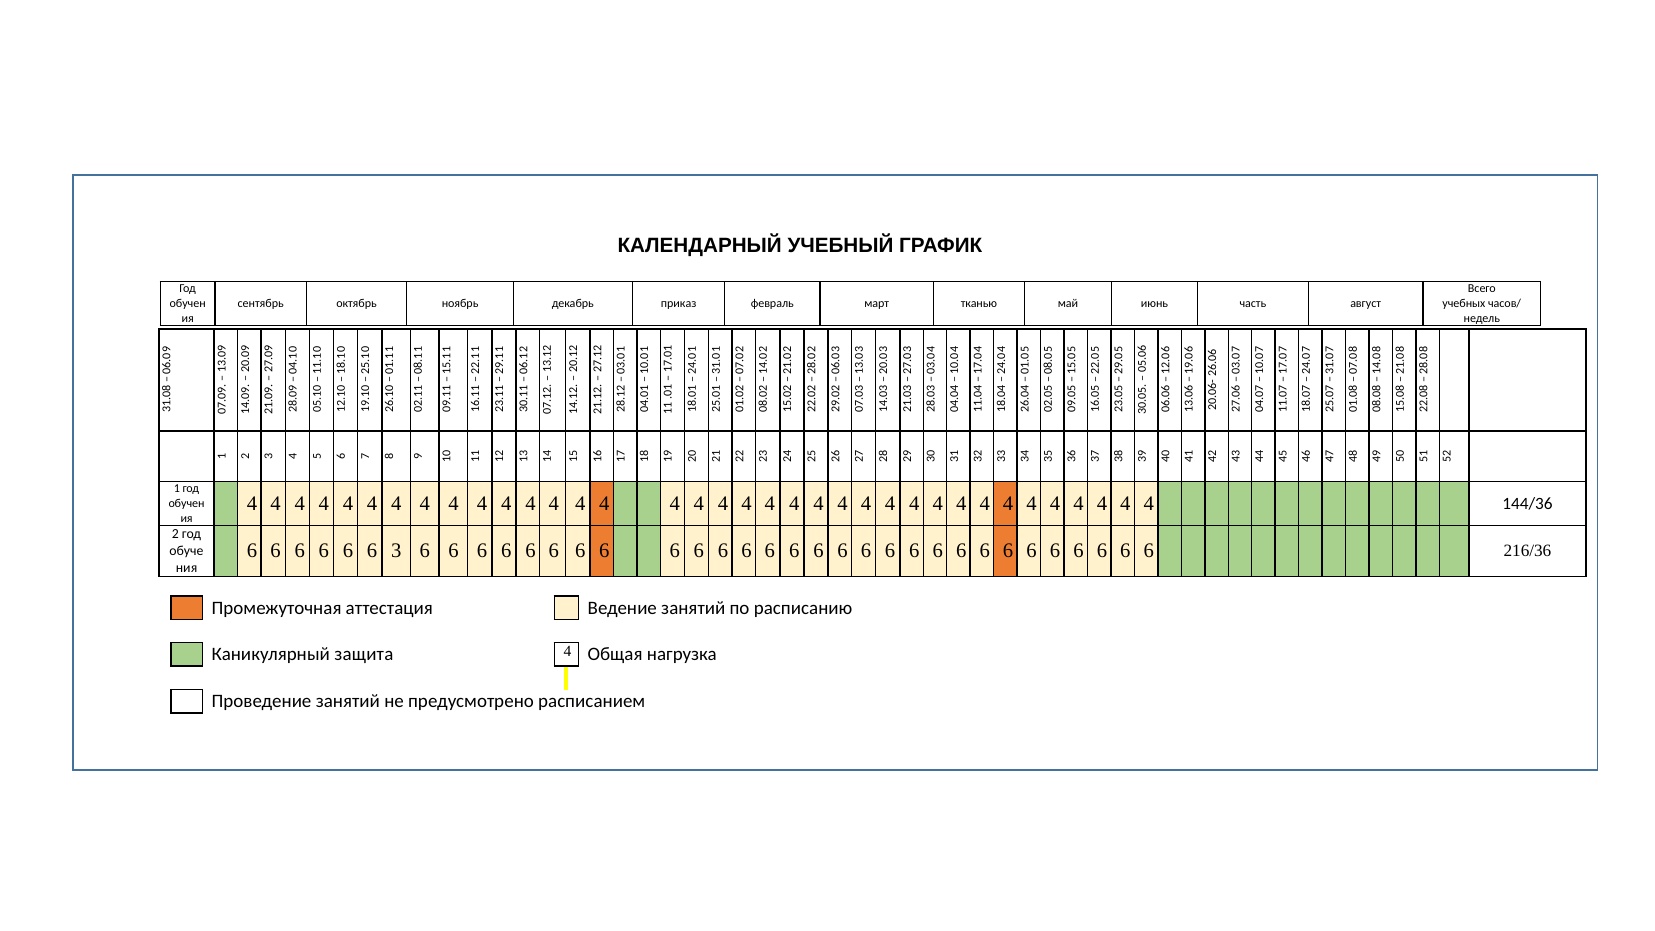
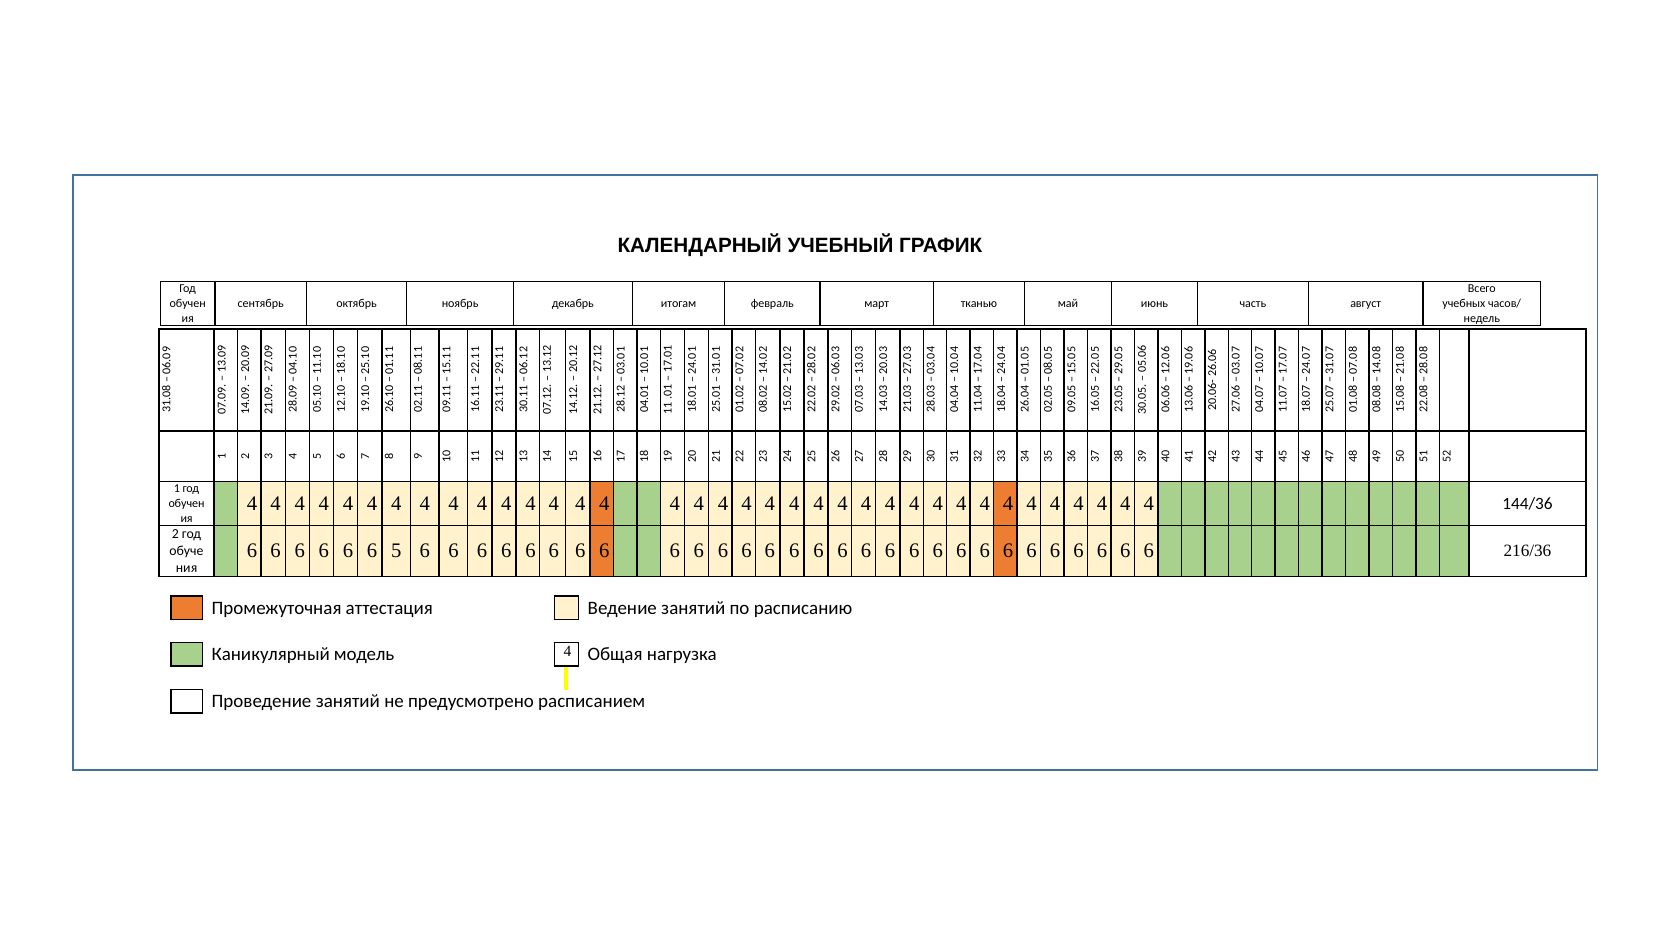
приказ: приказ -> итогам
6 6 3: 3 -> 5
защита: защита -> модель
